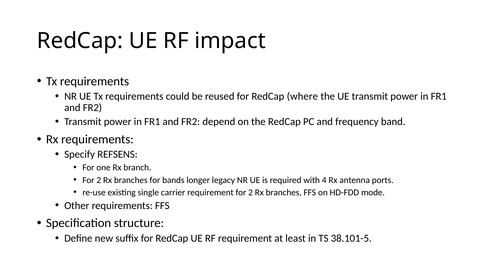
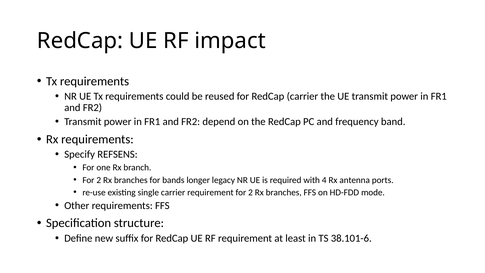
RedCap where: where -> carrier
38.101-5: 38.101-5 -> 38.101-6
